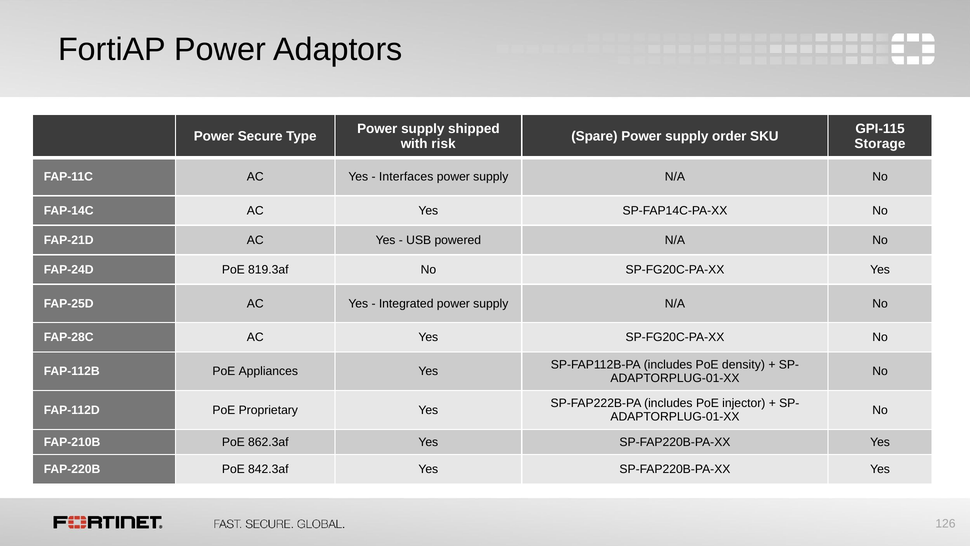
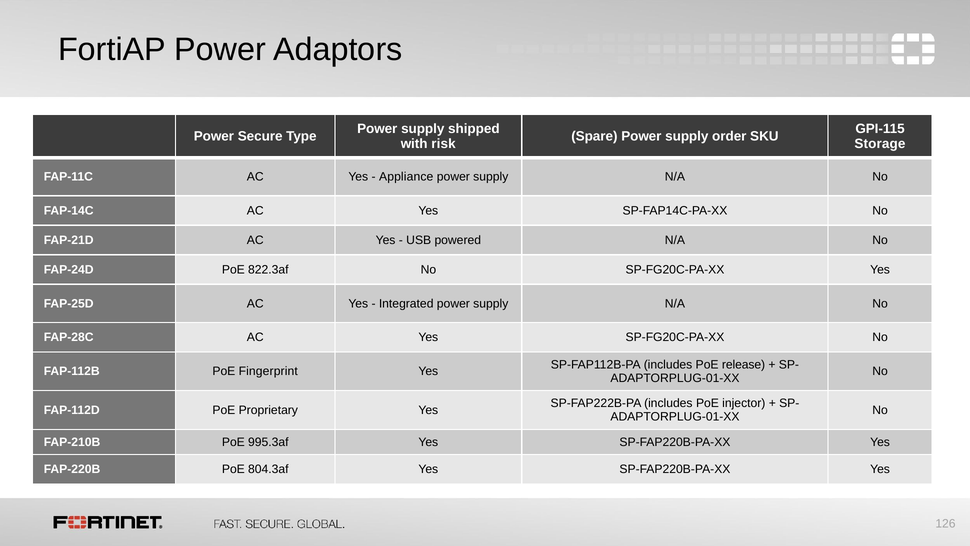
Interfaces: Interfaces -> Appliance
819.3af: 819.3af -> 822.3af
density: density -> release
Appliances: Appliances -> Fingerprint
862.3af: 862.3af -> 995.3af
842.3af: 842.3af -> 804.3af
